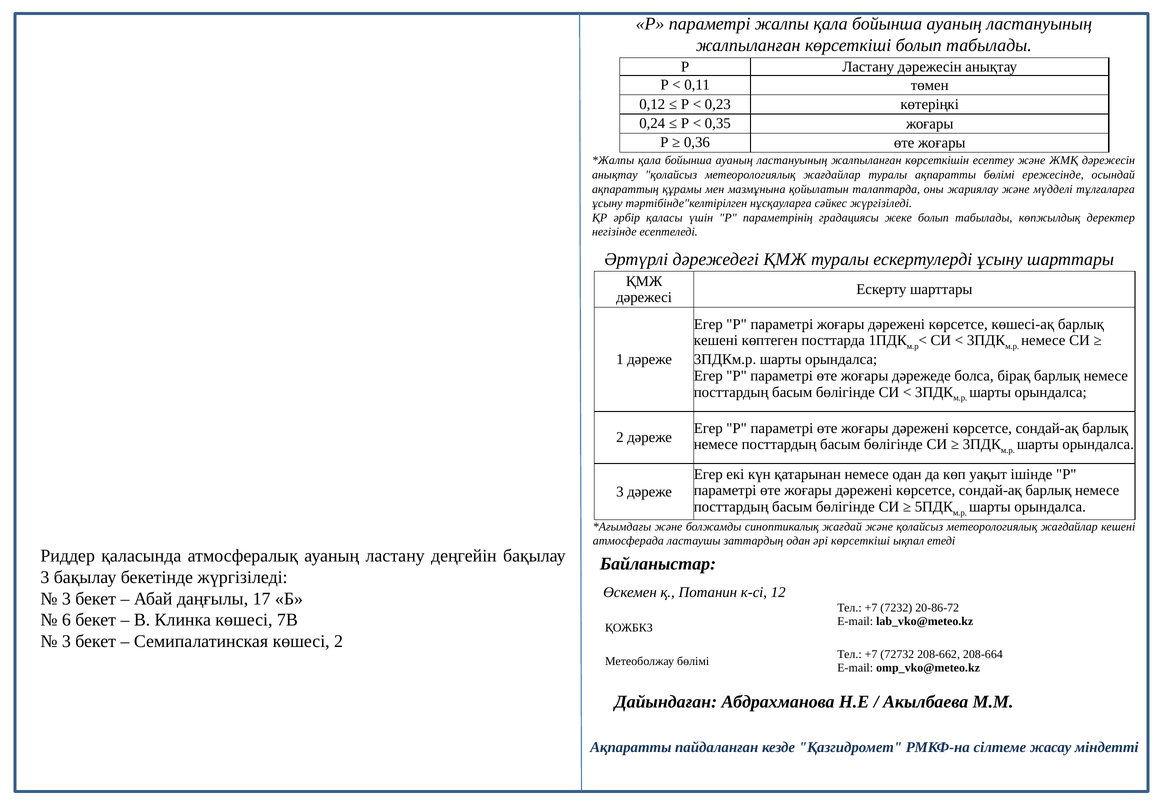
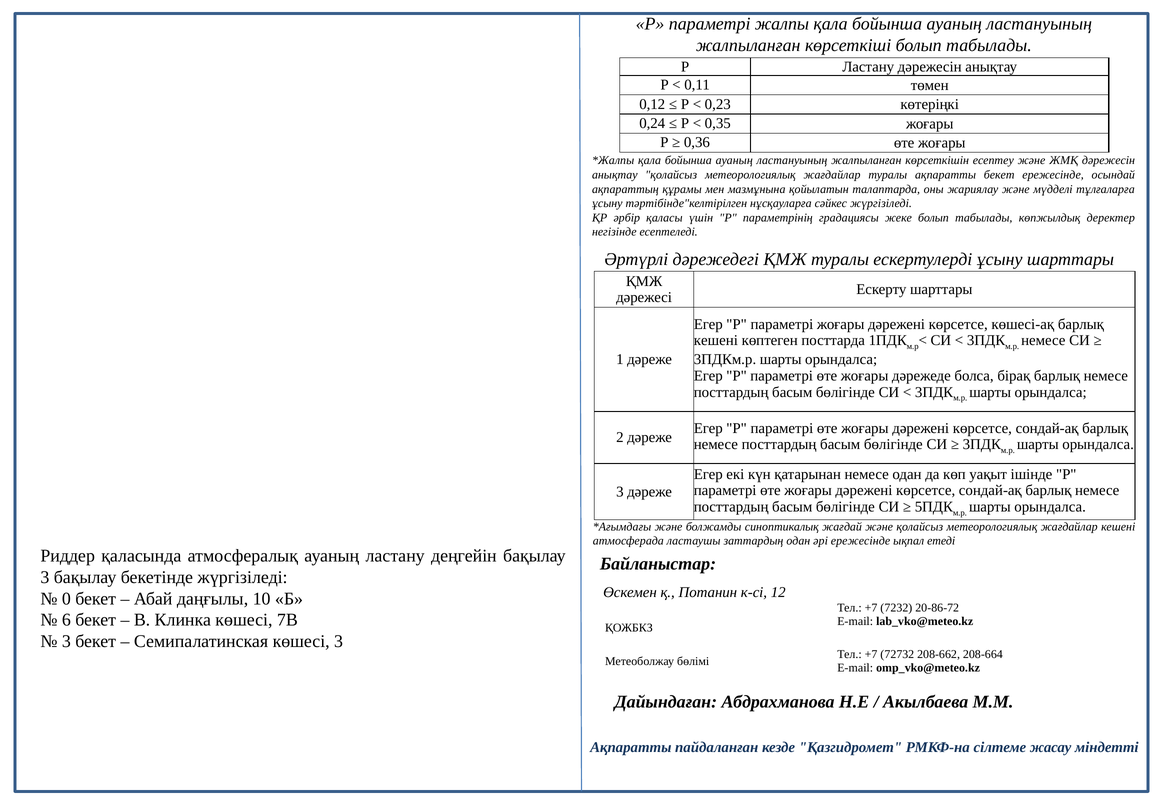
ақпаратты бөлімі: бөлімі -> бекет
әрі көрсеткіші: көрсеткіші -> ережесінде
3 at (66, 599): 3 -> 0
17: 17 -> 10
көшесі 2: 2 -> 3
